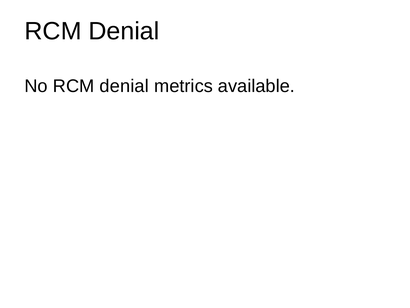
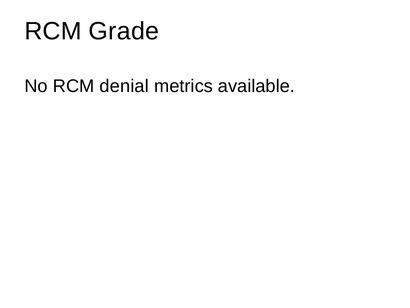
Denial at (124, 31): Denial -> Grade
